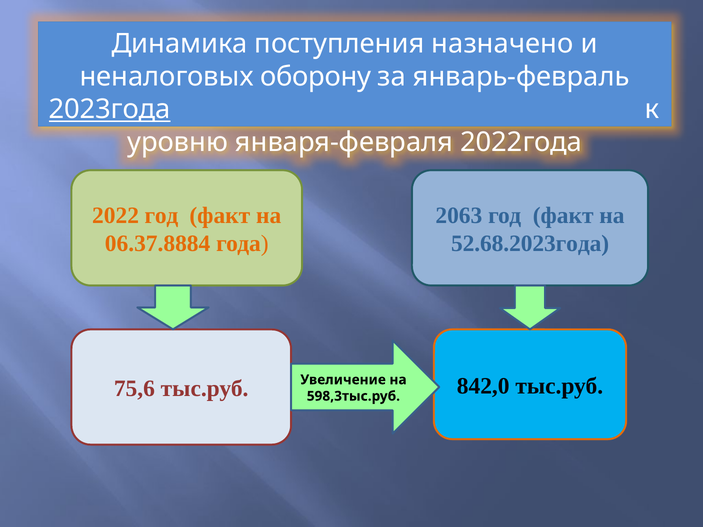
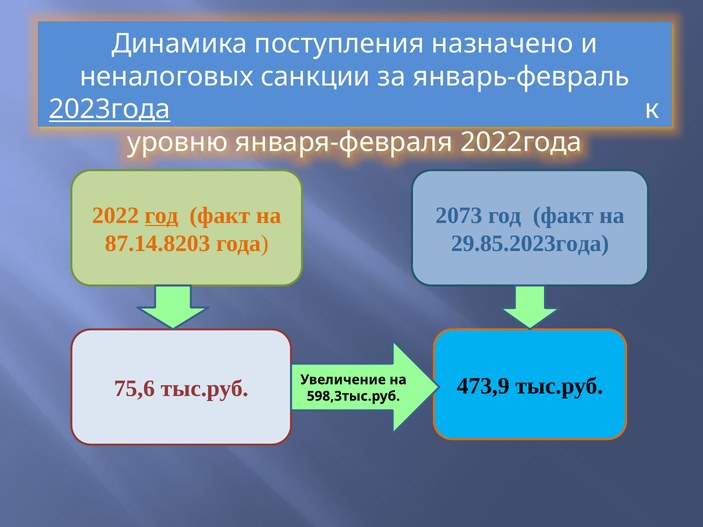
оборону: оборону -> санкции
год at (161, 216) underline: none -> present
2063: 2063 -> 2073
06.37.8884: 06.37.8884 -> 87.14.8203
52.68.2023года: 52.68.2023года -> 29.85.2023года
842,0: 842,0 -> 473,9
